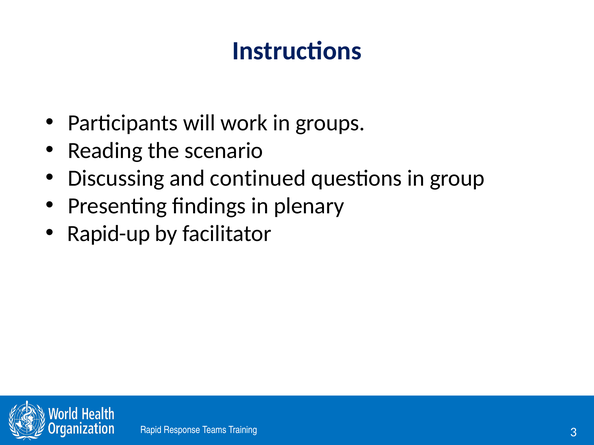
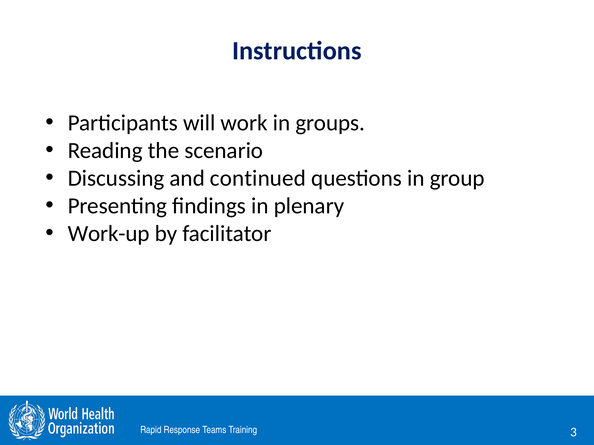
Rapid-up: Rapid-up -> Work-up
